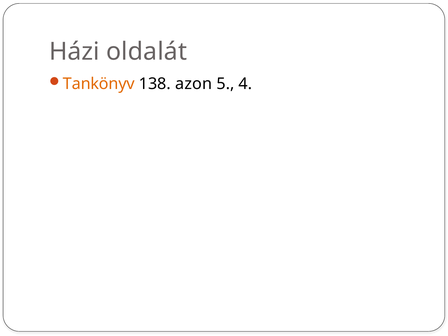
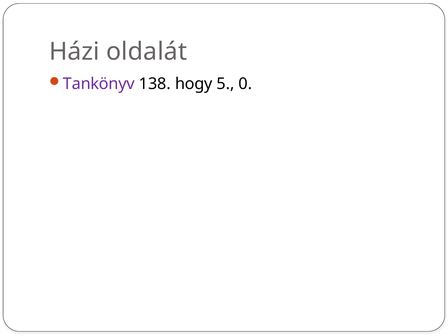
Tankönyv colour: orange -> purple
azon: azon -> hogy
4: 4 -> 0
